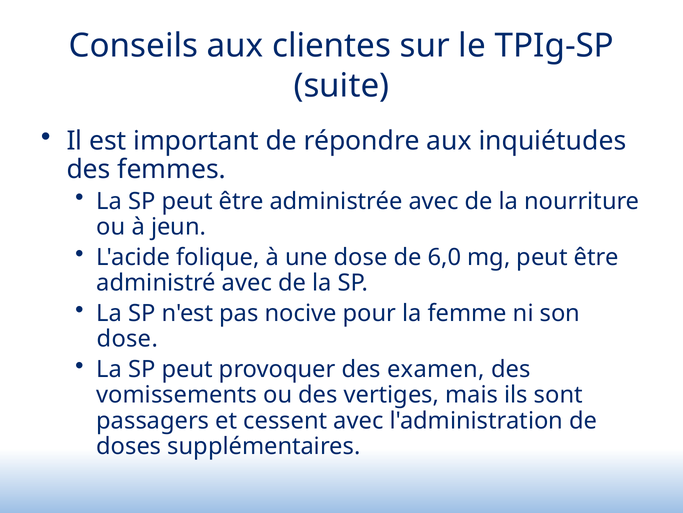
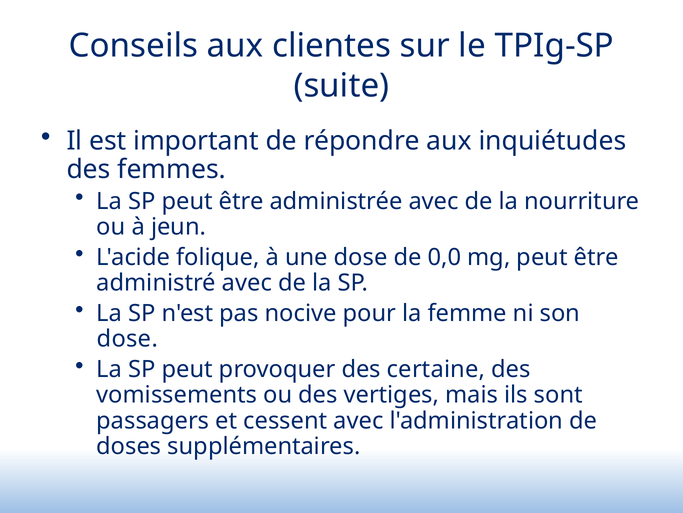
6,0: 6,0 -> 0,0
examen: examen -> certaine
